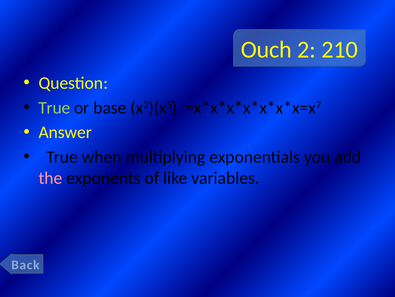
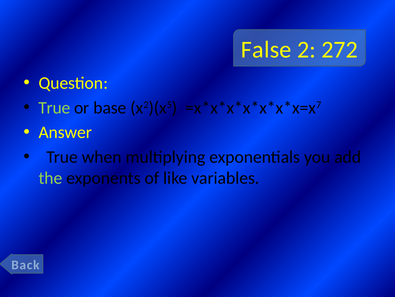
Ouch: Ouch -> False
210: 210 -> 272
the colour: pink -> light green
